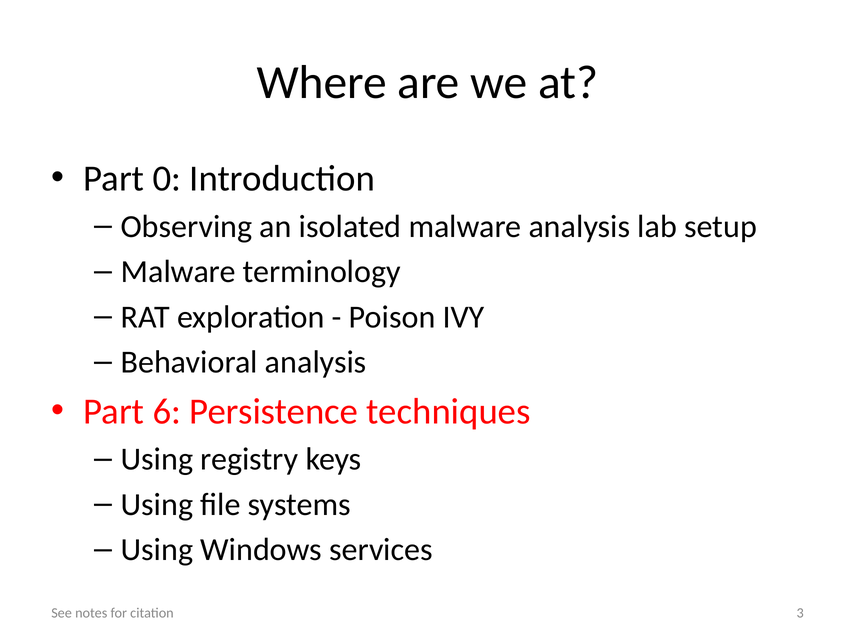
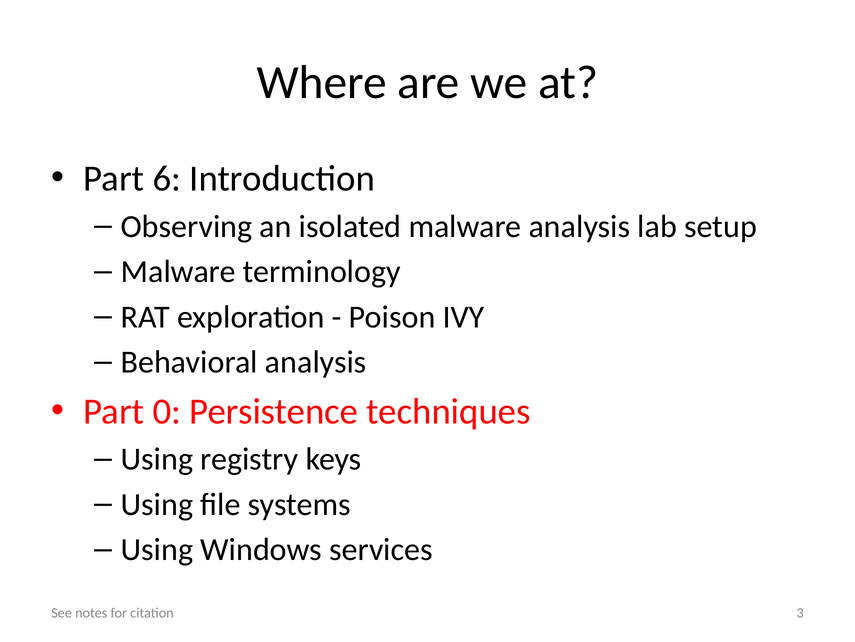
0: 0 -> 6
6: 6 -> 0
